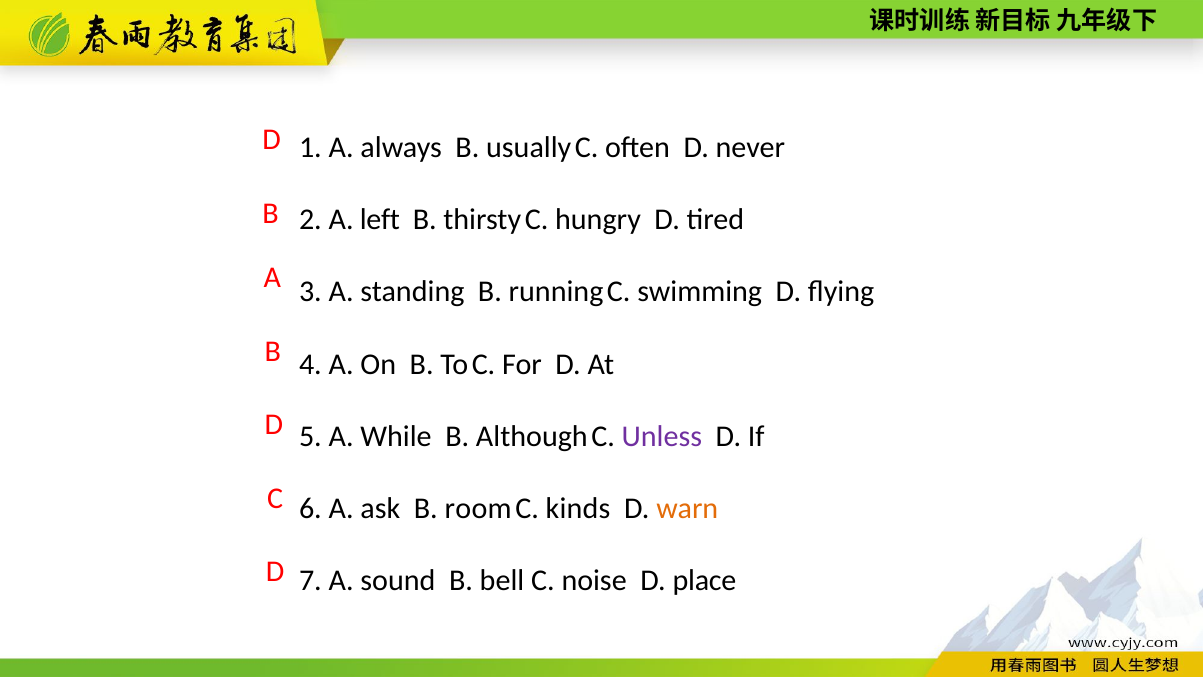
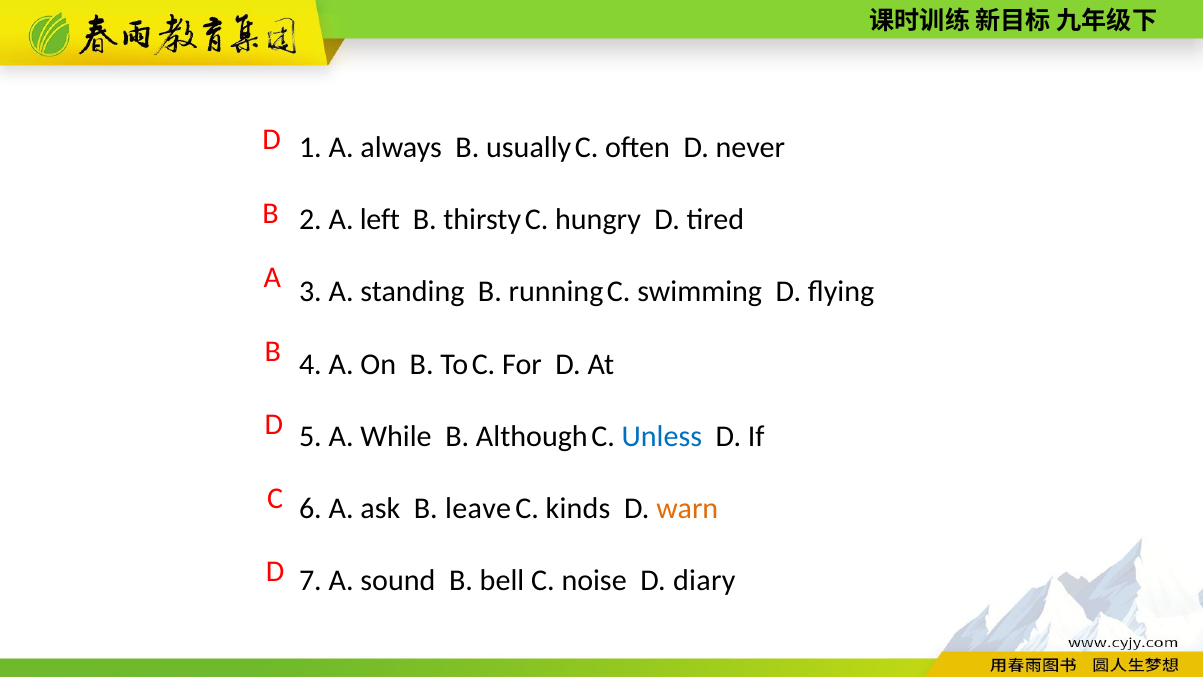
Unless colour: purple -> blue
room: room -> leave
place: place -> diary
